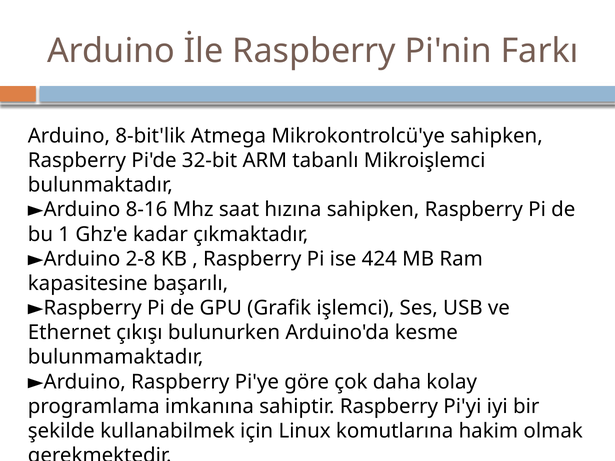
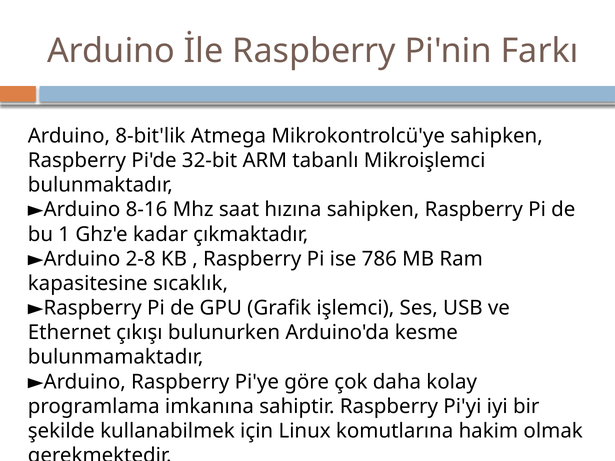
424: 424 -> 786
başarılı: başarılı -> sıcaklık
